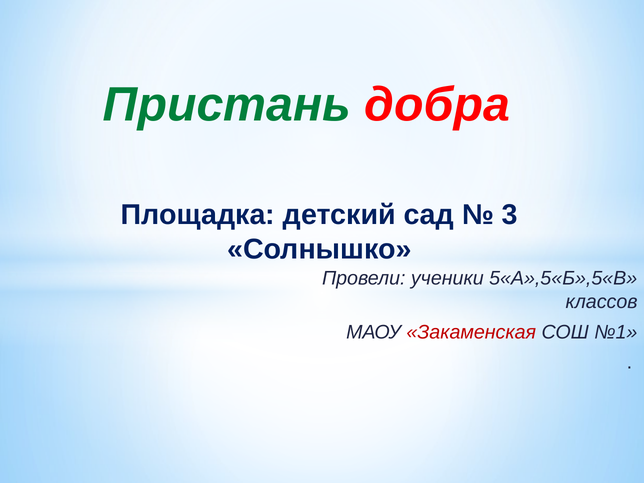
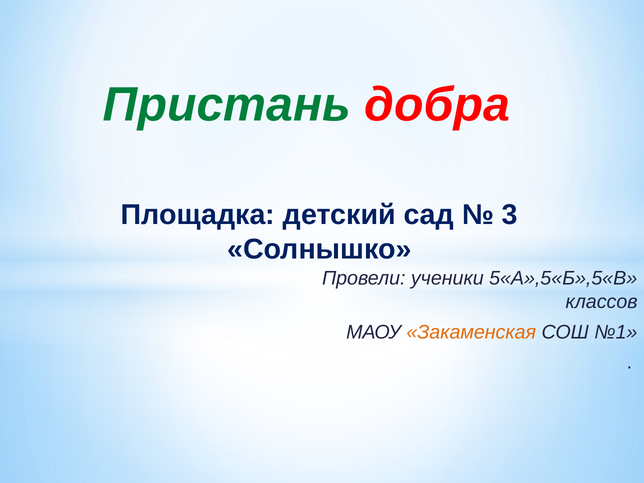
Закаменская colour: red -> orange
